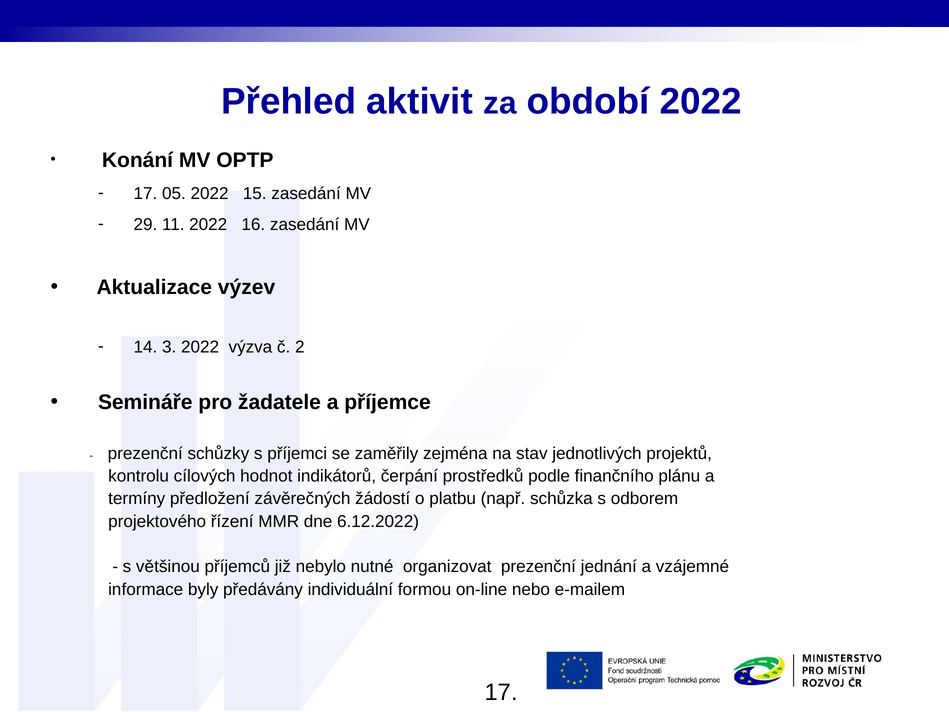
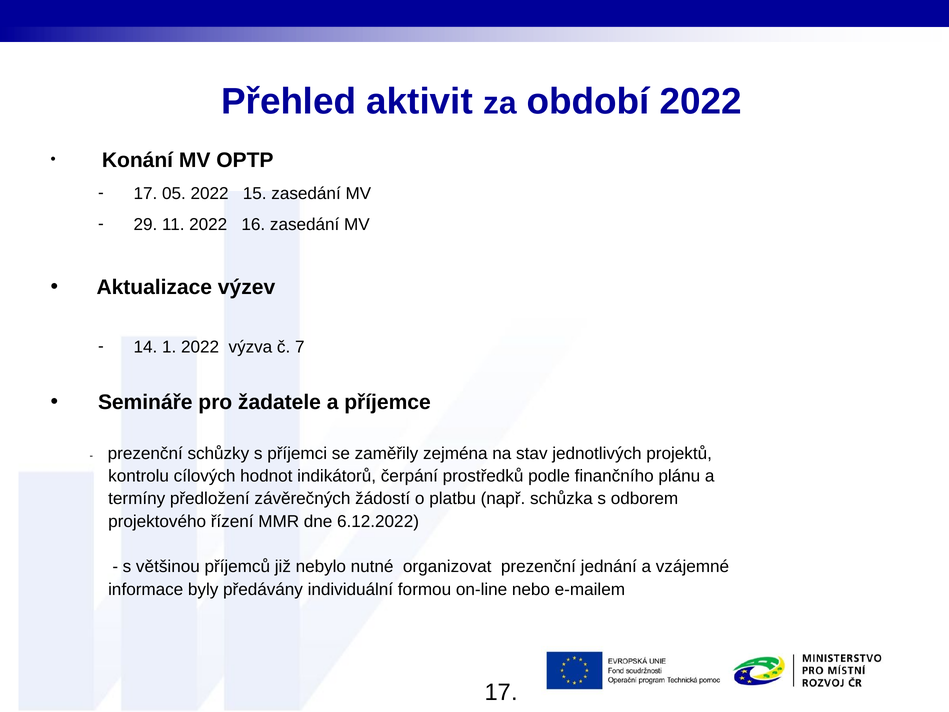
3: 3 -> 1
2: 2 -> 7
